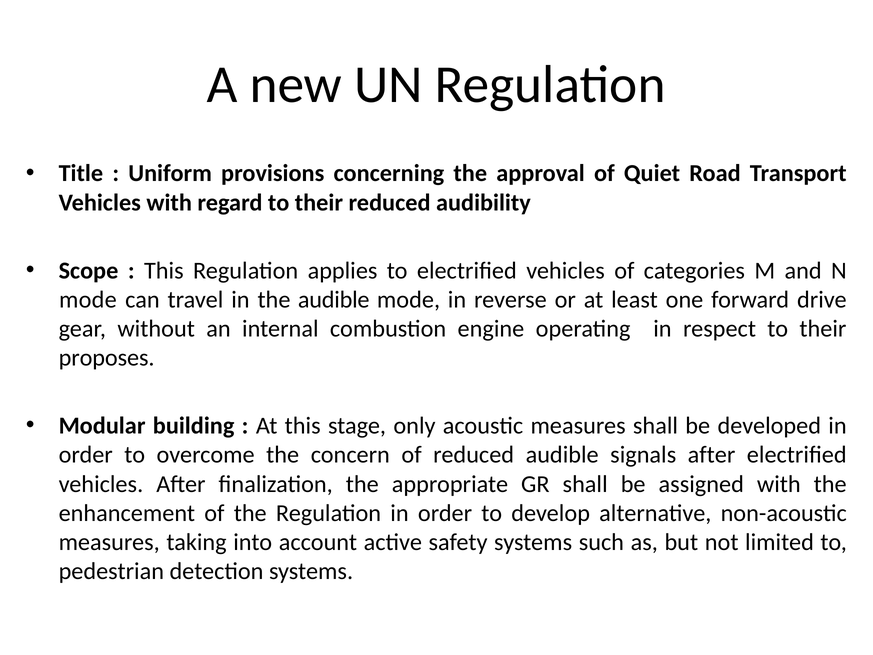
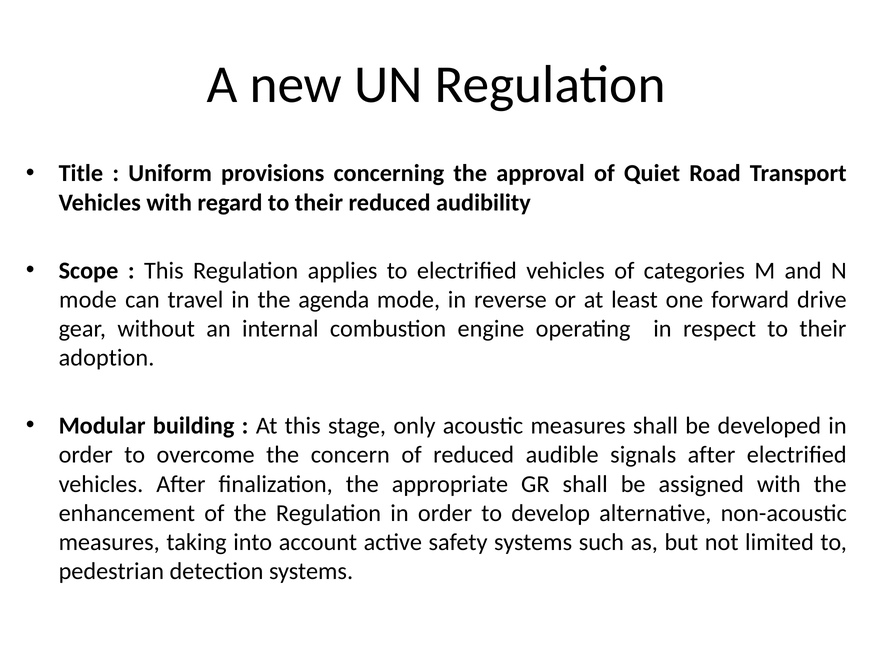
the audible: audible -> agenda
proposes: proposes -> adoption
